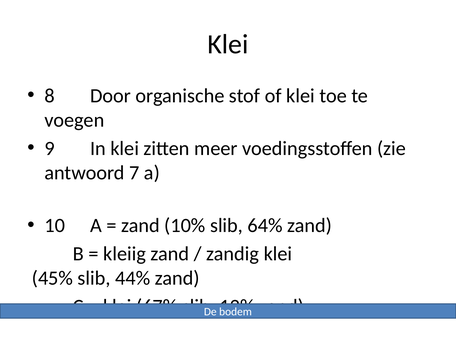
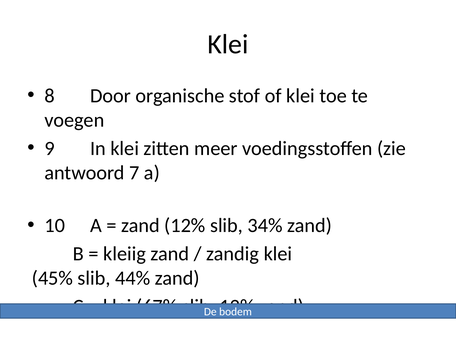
zand 10%: 10% -> 12%
64%: 64% -> 34%
